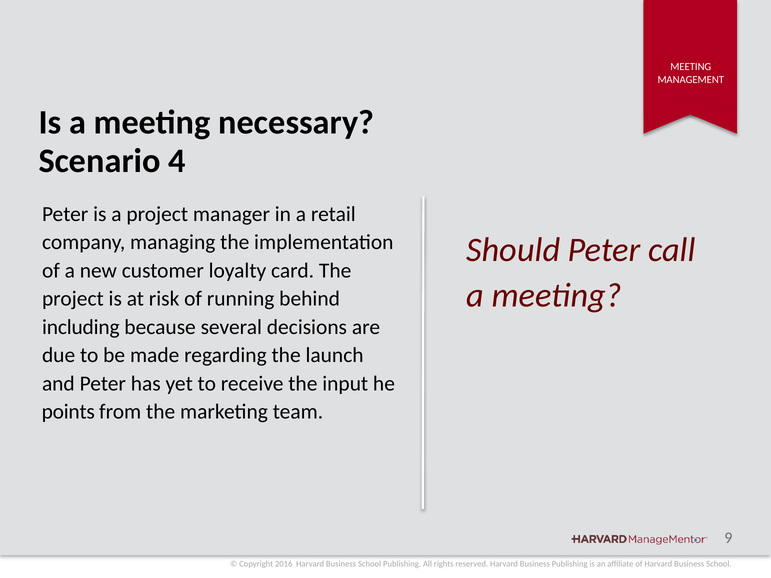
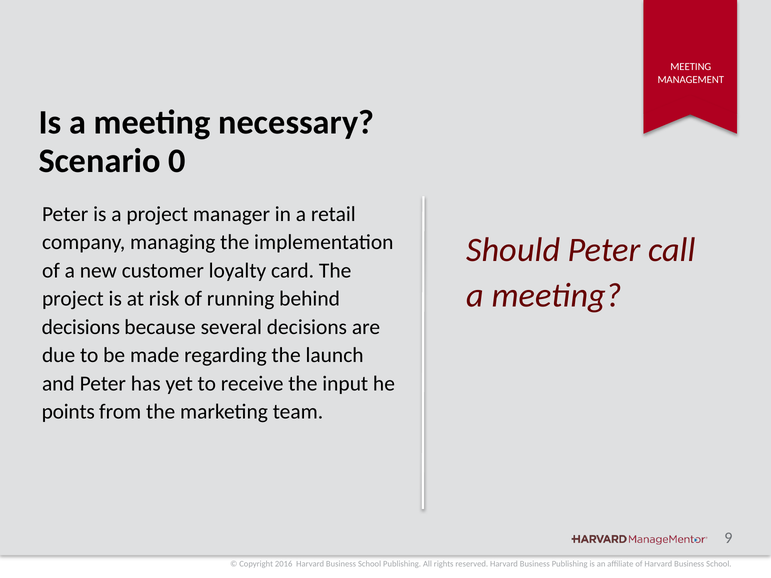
4: 4 -> 0
including at (81, 327): including -> decisions
